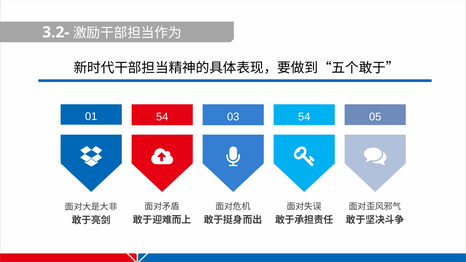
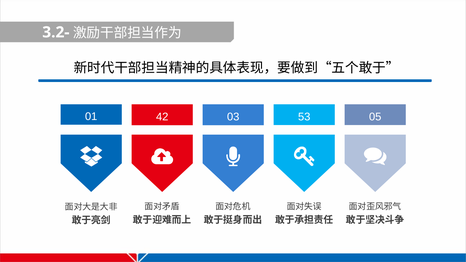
01 54: 54 -> 42
03 54: 54 -> 53
